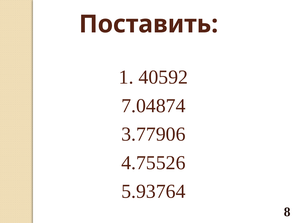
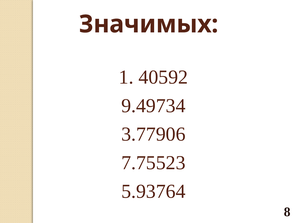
Поставить: Поставить -> Значимых
7.04874: 7.04874 -> 9.49734
4.75526: 4.75526 -> 7.75523
